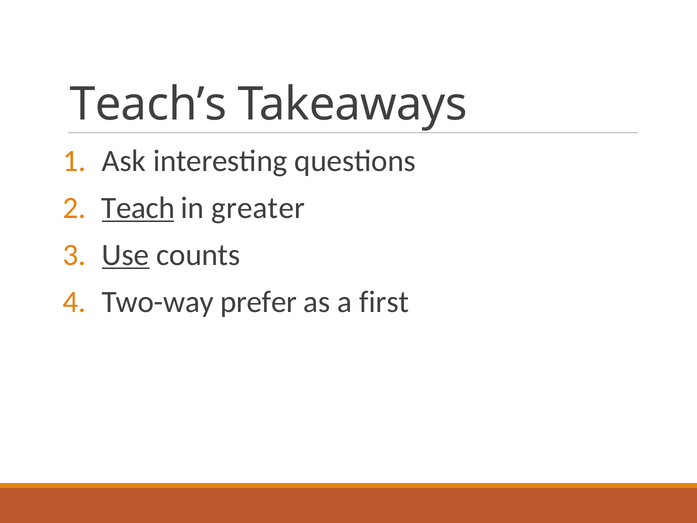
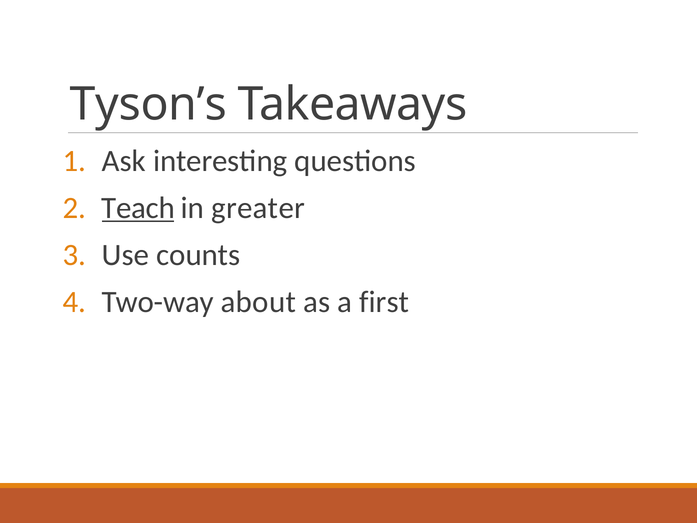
Teach’s: Teach’s -> Tyson’s
Use underline: present -> none
prefer: prefer -> about
